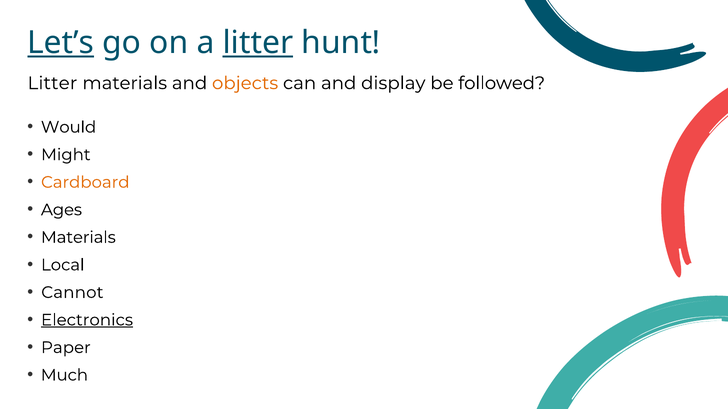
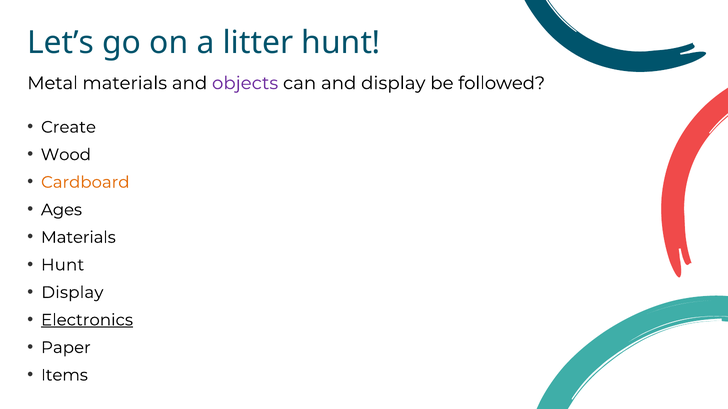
Let’s underline: present -> none
litter at (258, 43) underline: present -> none
Litter at (52, 83): Litter -> Metal
objects colour: orange -> purple
Would: Would -> Create
Might: Might -> Wood
Local at (63, 265): Local -> Hunt
Cannot at (72, 293): Cannot -> Display
Much: Much -> Items
